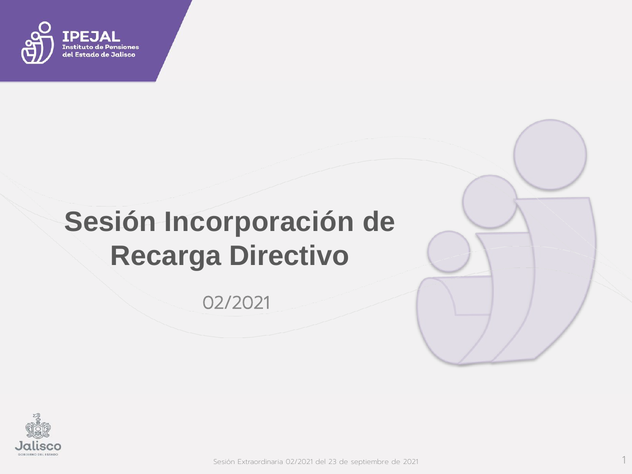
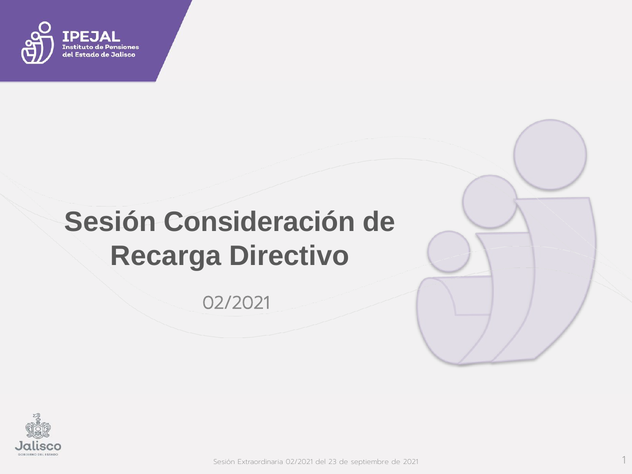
Incorporación: Incorporación -> Consideración
